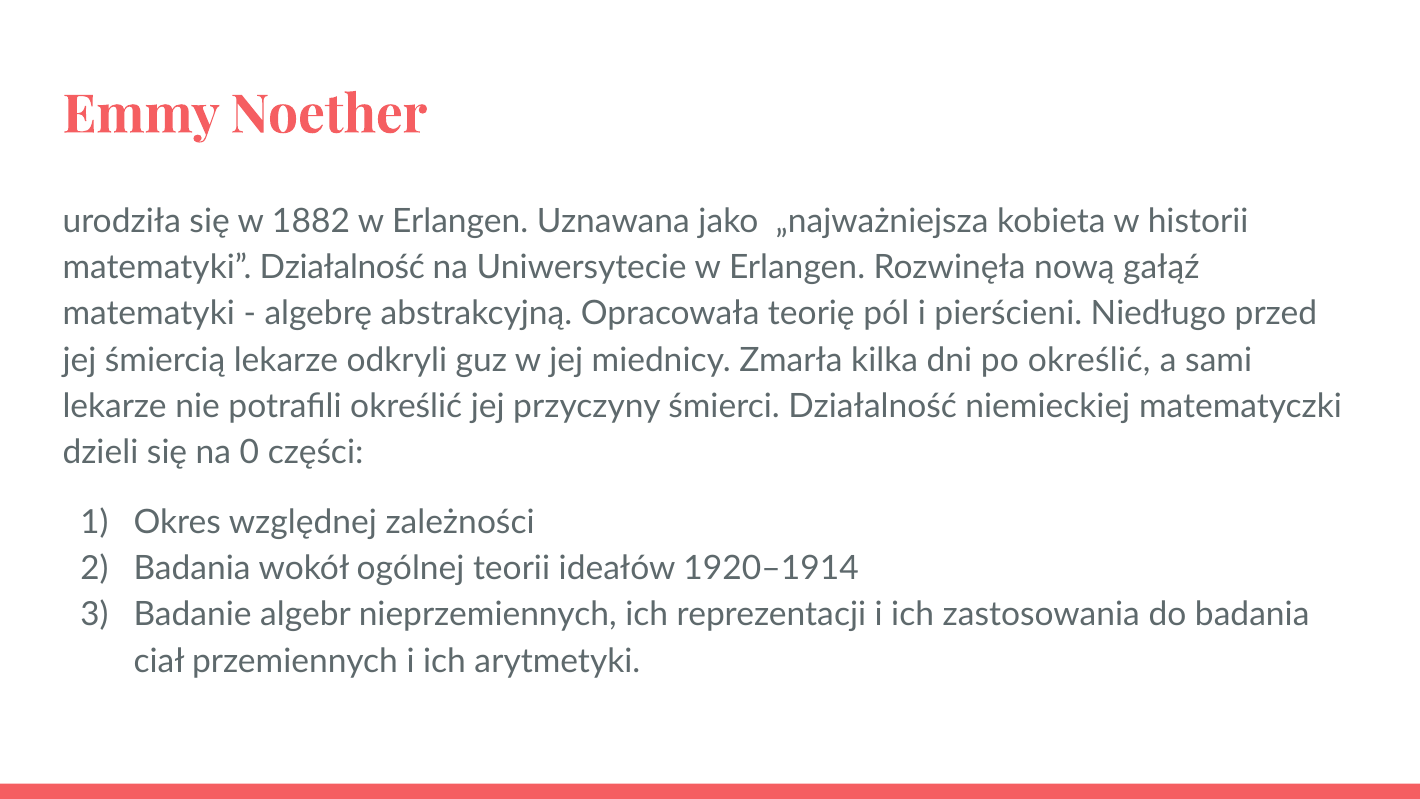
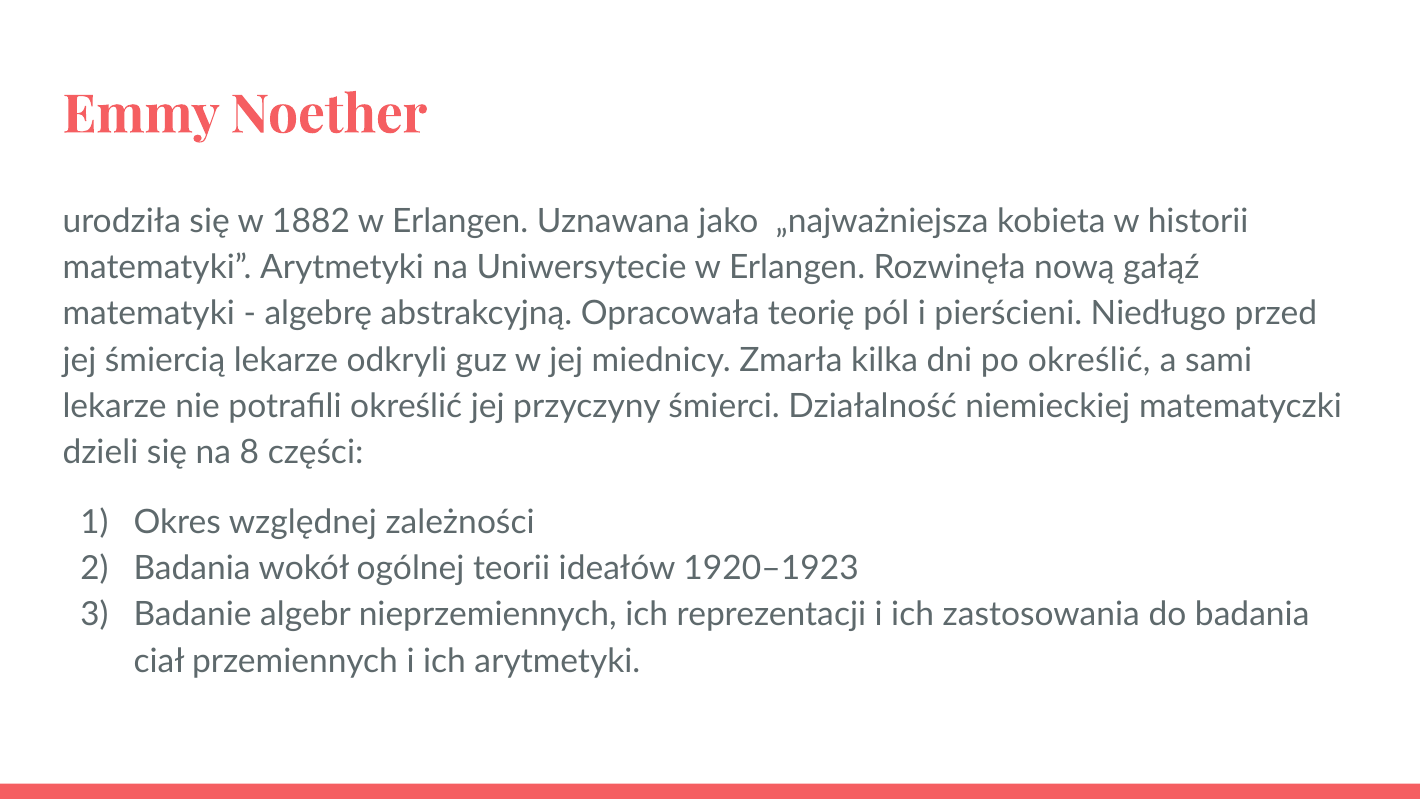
matematyki Działalność: Działalność -> Arytmetyki
0: 0 -> 8
1920–1914: 1920–1914 -> 1920–1923
